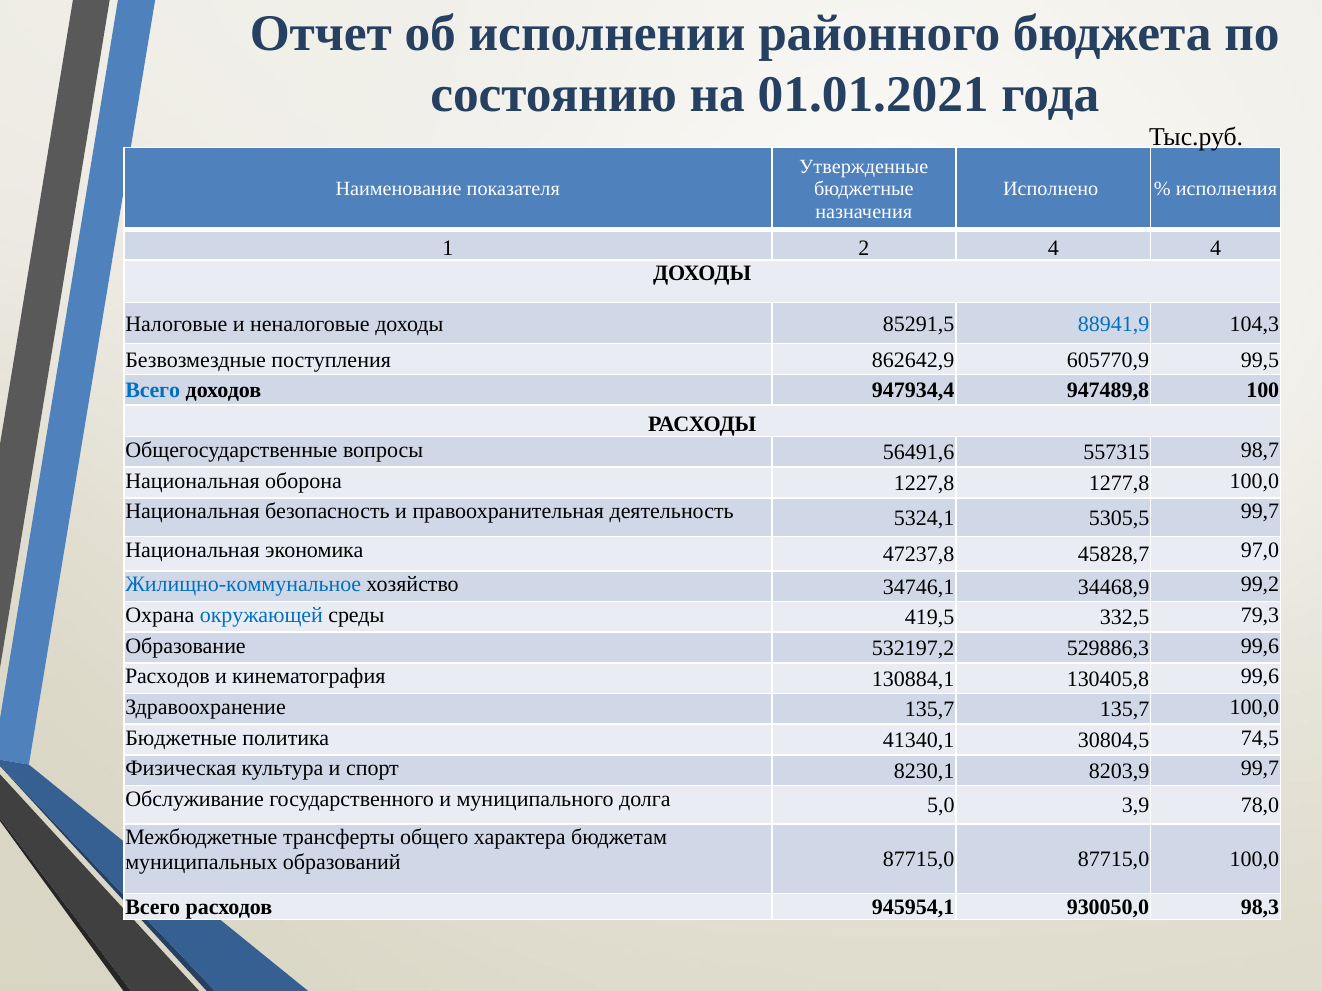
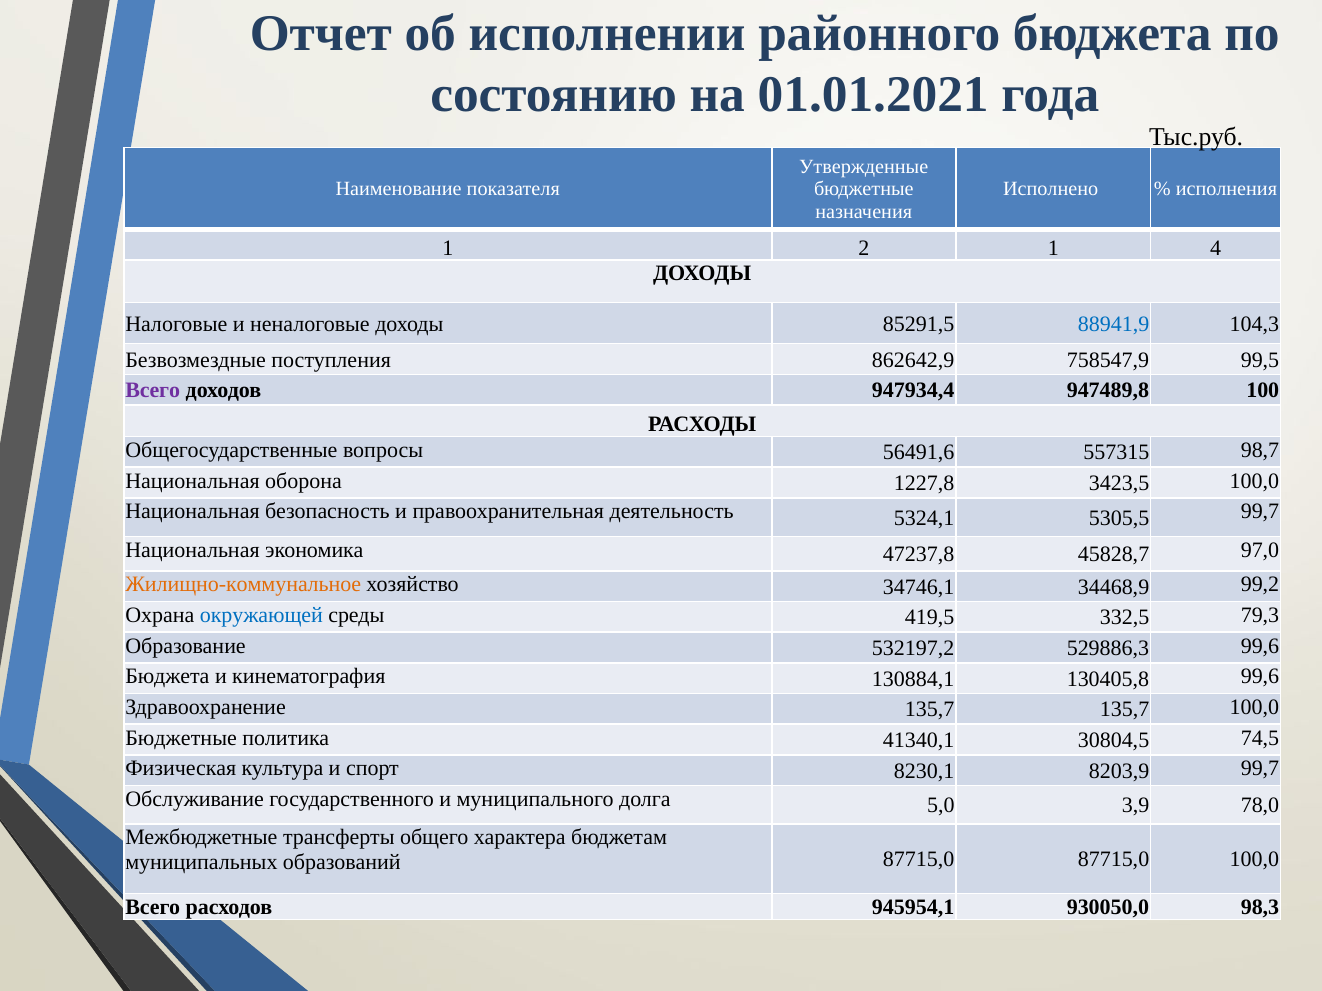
2 4: 4 -> 1
605770,9: 605770,9 -> 758547,9
Всего at (153, 391) colour: blue -> purple
1277,8: 1277,8 -> 3423,5
Жилищно-коммунальное colour: blue -> orange
Расходов at (167, 677): Расходов -> Бюджета
